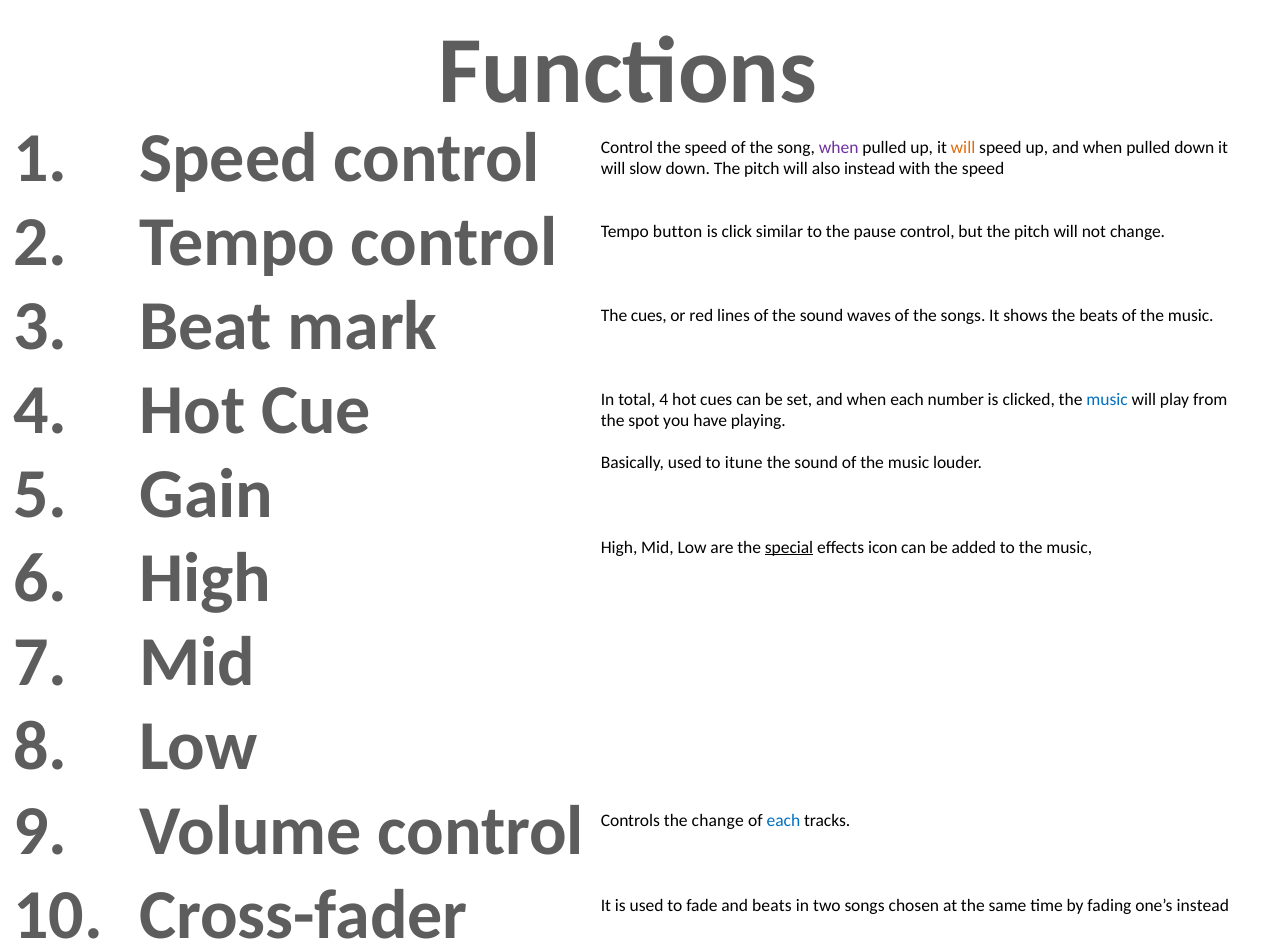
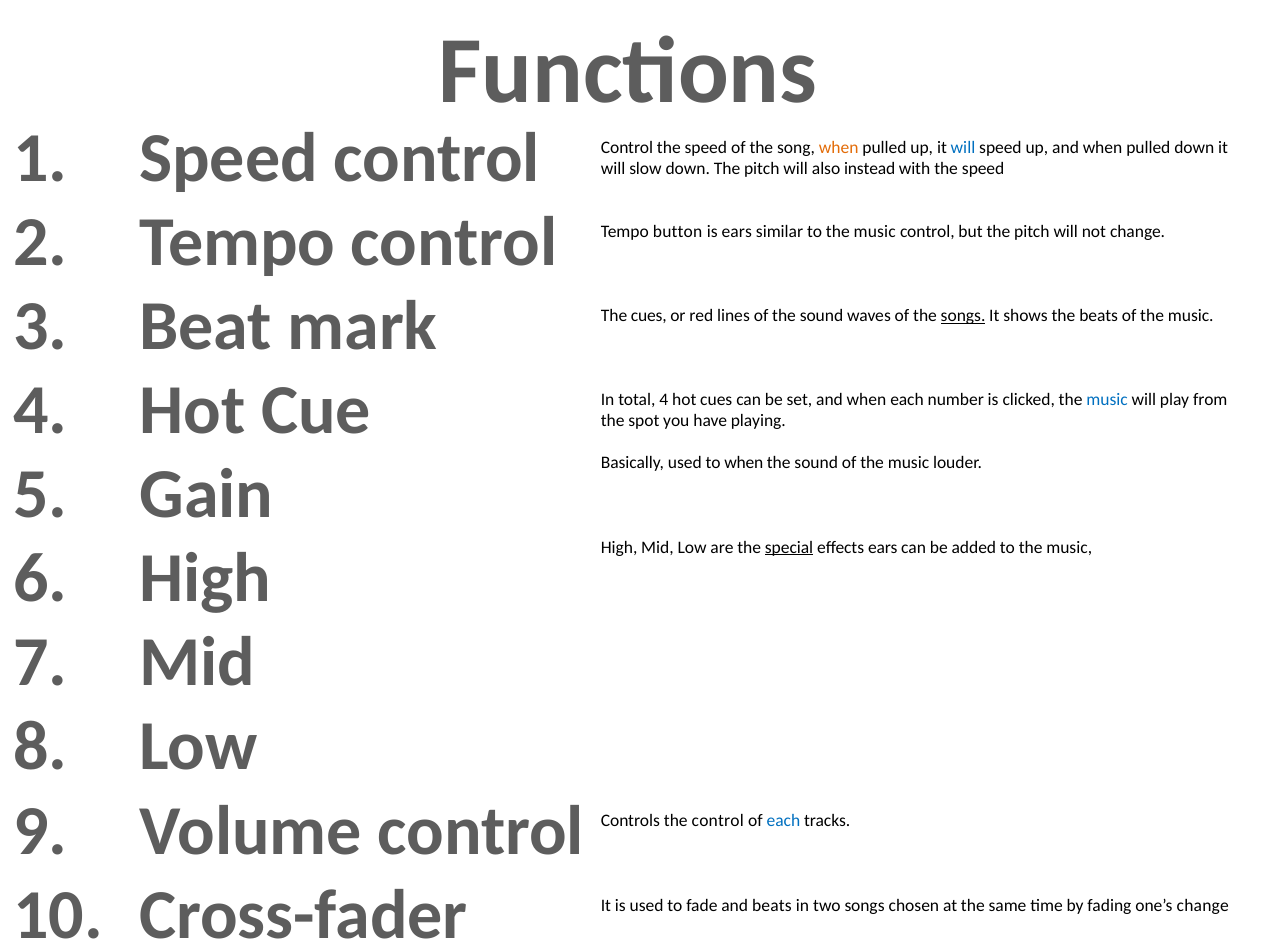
when at (839, 147) colour: purple -> orange
will at (963, 147) colour: orange -> blue
is click: click -> ears
similar to the pause: pause -> music
songs at (963, 316) underline: none -> present
to itune: itune -> when
effects icon: icon -> ears
the change: change -> control
one’s instead: instead -> change
